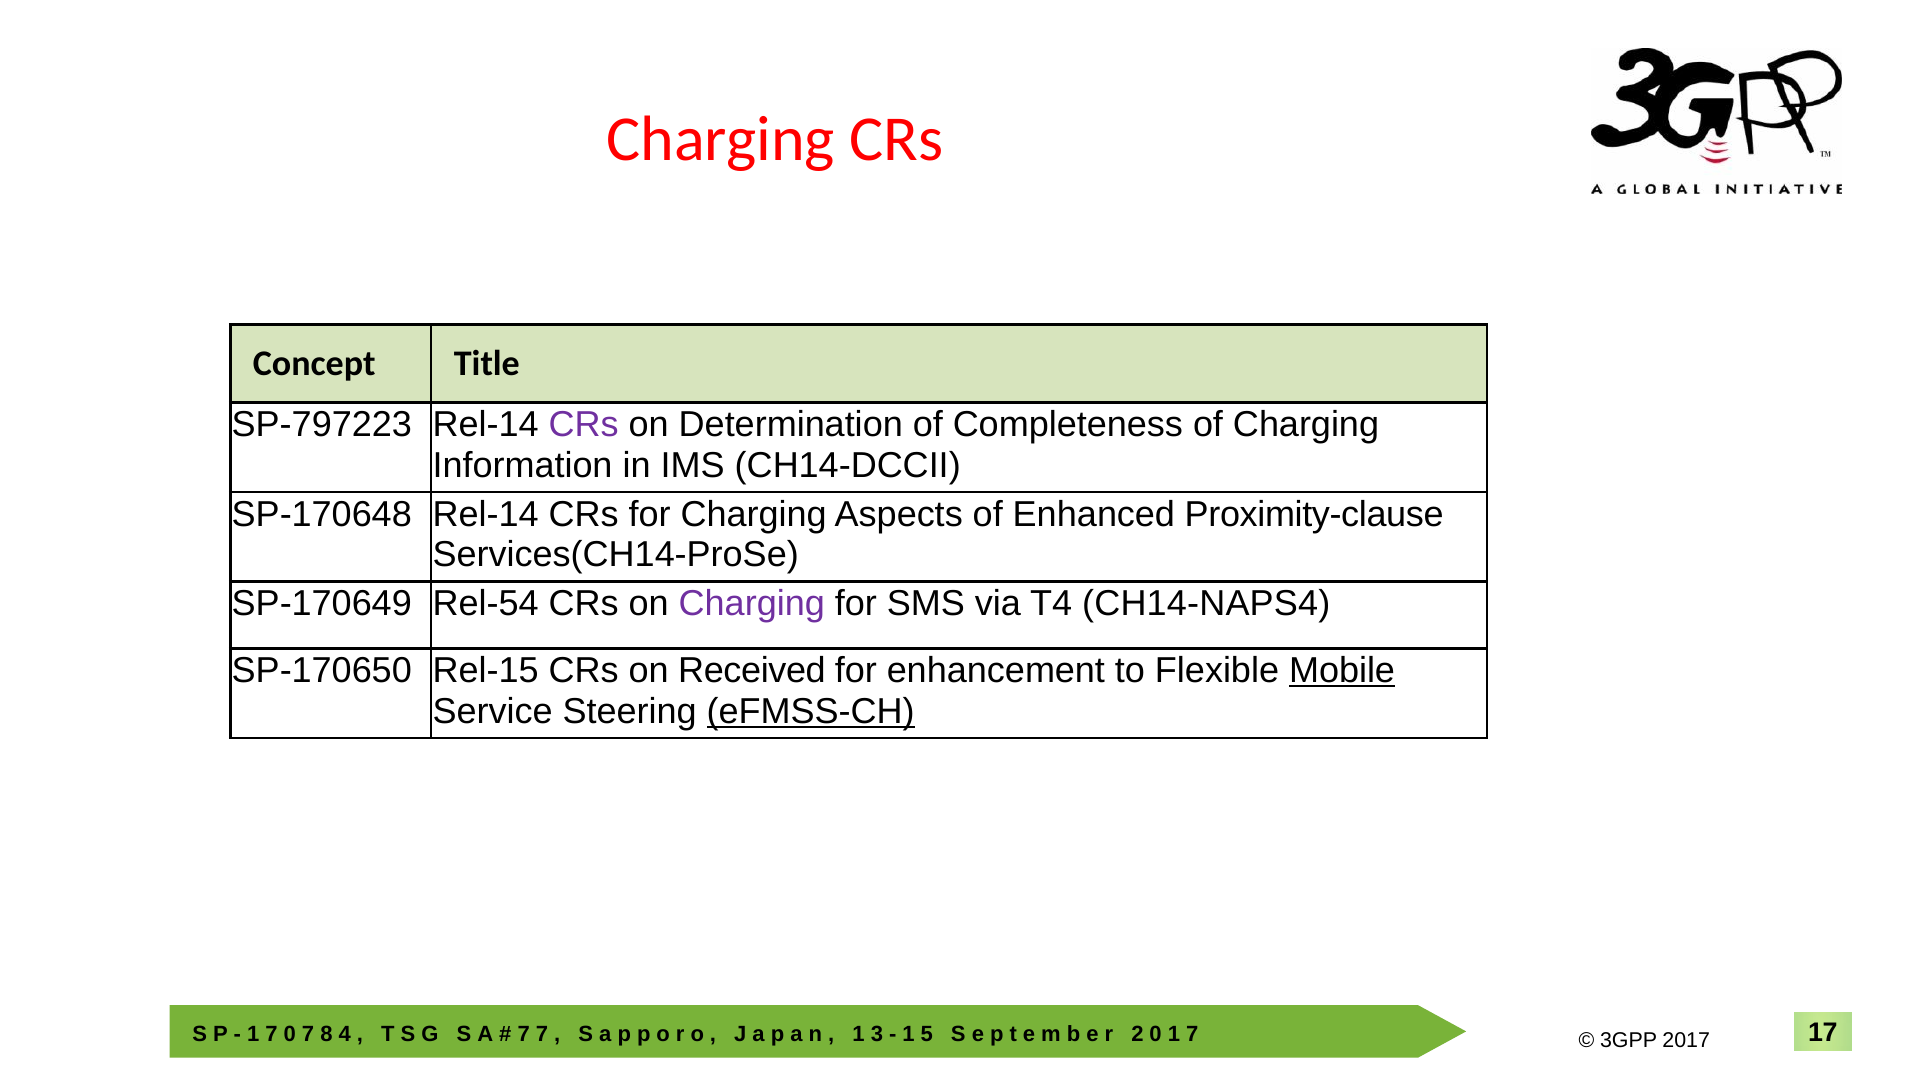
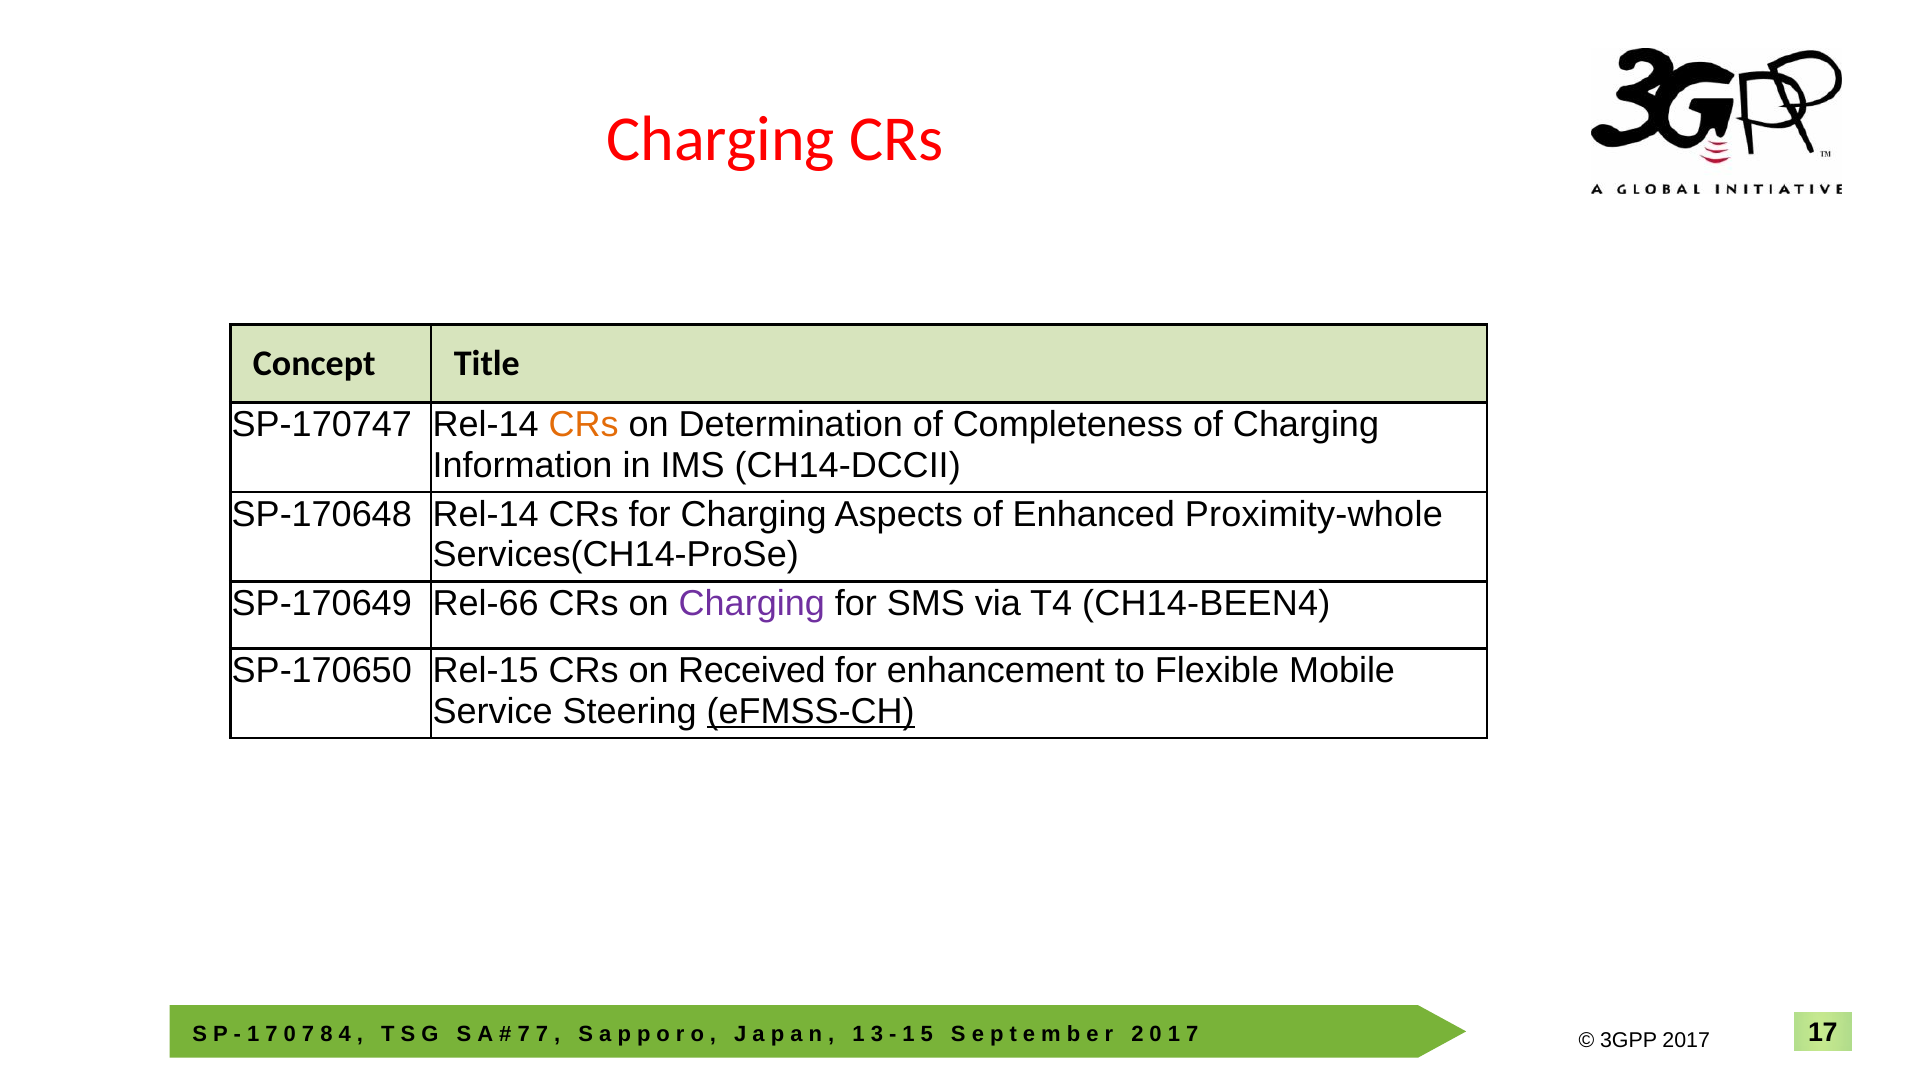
SP-797223: SP-797223 -> SP-170747
CRs at (584, 425) colour: purple -> orange
Proximity-clause: Proximity-clause -> Proximity-whole
Rel-54: Rel-54 -> Rel-66
CH14-NAPS4: CH14-NAPS4 -> CH14-BEEN4
Mobile underline: present -> none
